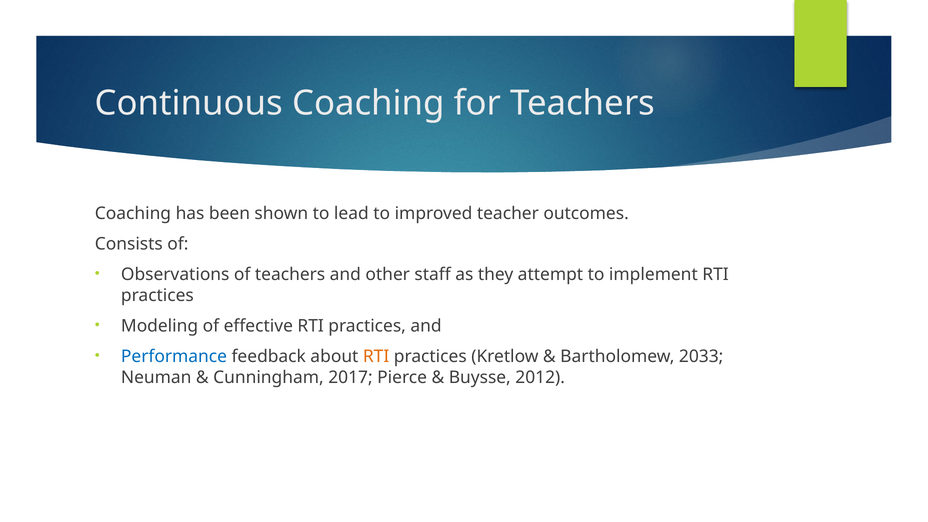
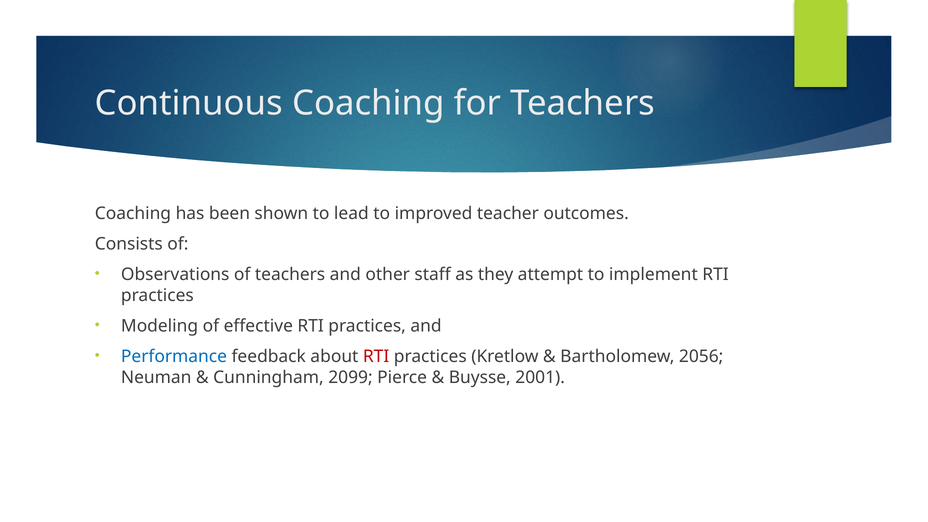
RTI at (376, 356) colour: orange -> red
2033: 2033 -> 2056
2017: 2017 -> 2099
2012: 2012 -> 2001
